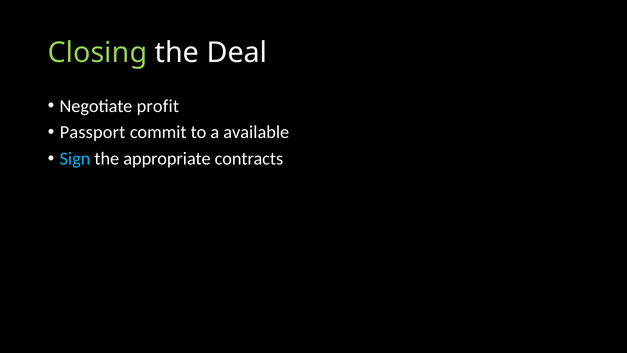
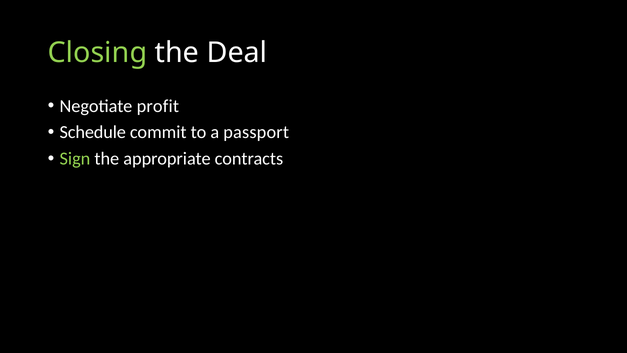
Passport: Passport -> Schedule
available: available -> passport
Sign colour: light blue -> light green
